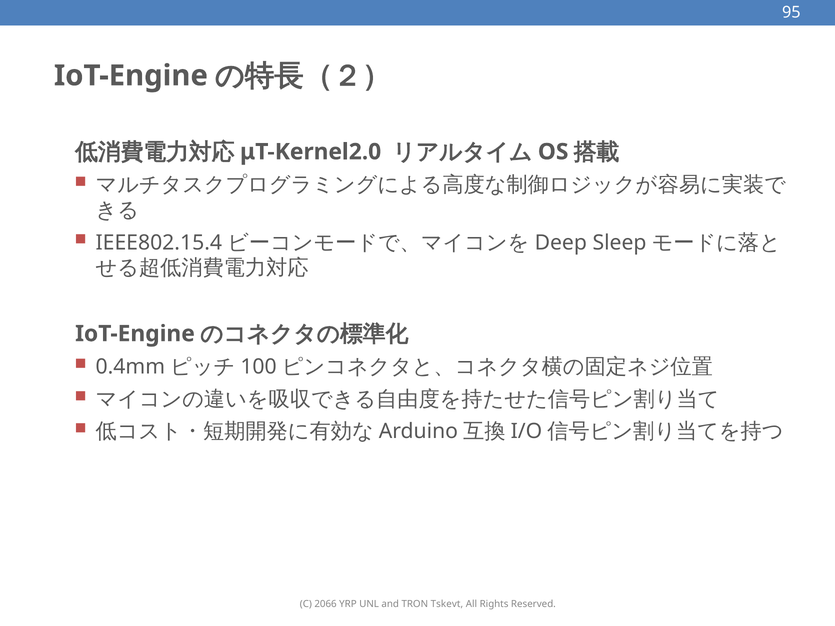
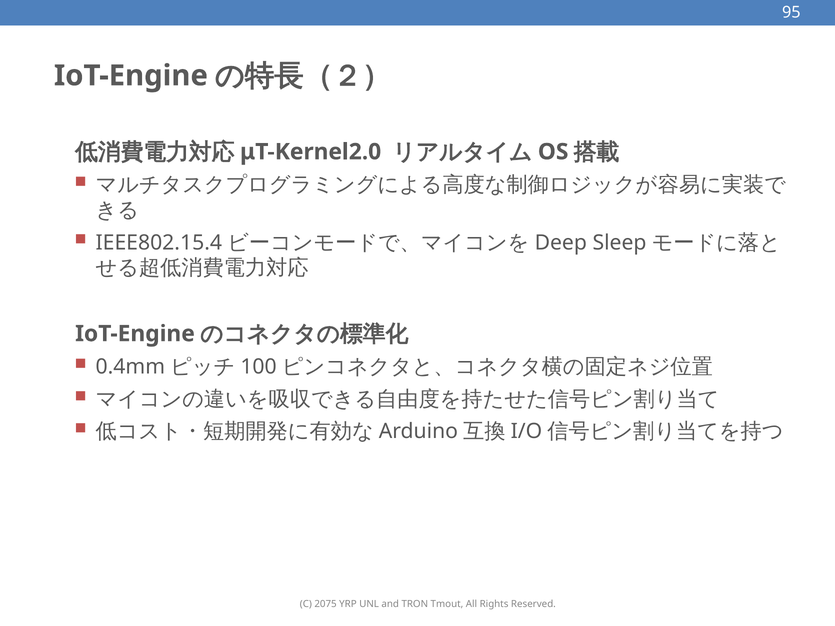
2066: 2066 -> 2075
Tskevt: Tskevt -> Tmout
